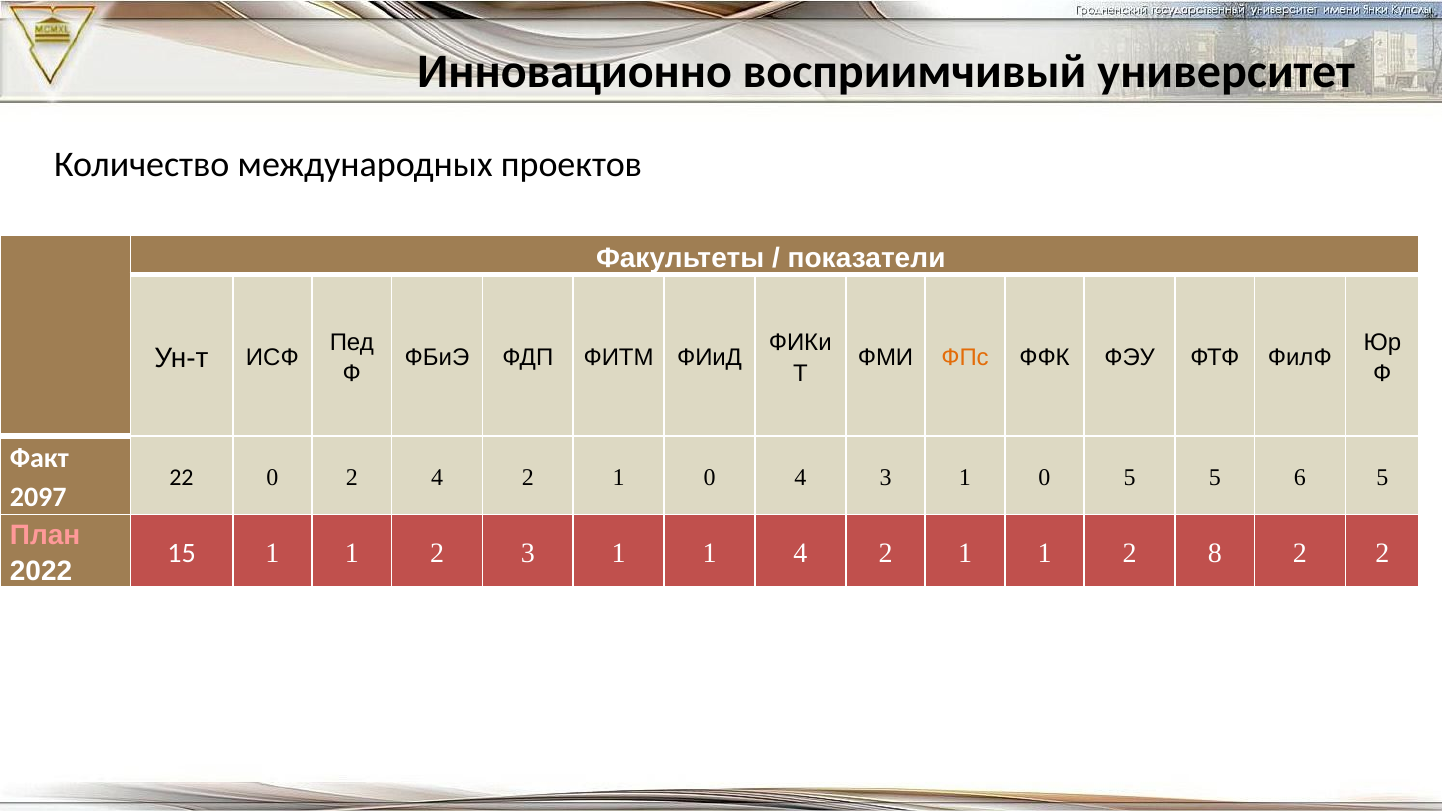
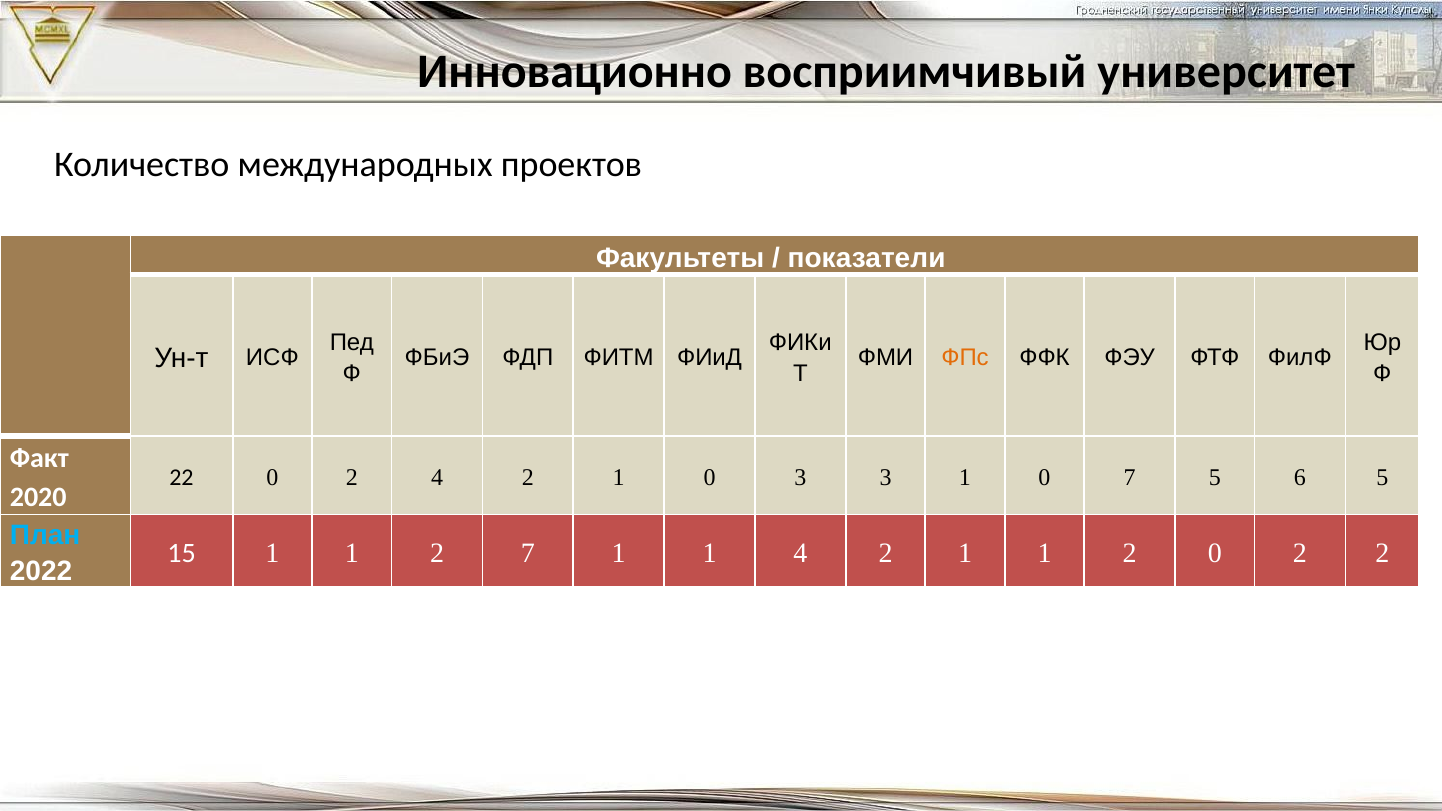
0 4: 4 -> 3
0 5: 5 -> 7
2097: 2097 -> 2020
План colour: pink -> light blue
2 3: 3 -> 7
2 8: 8 -> 0
